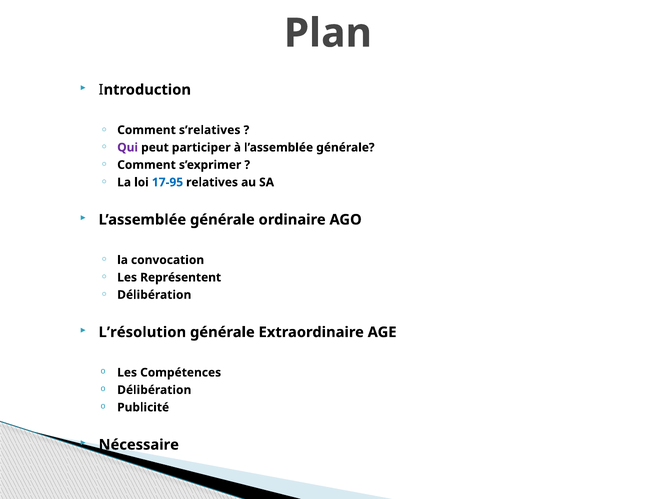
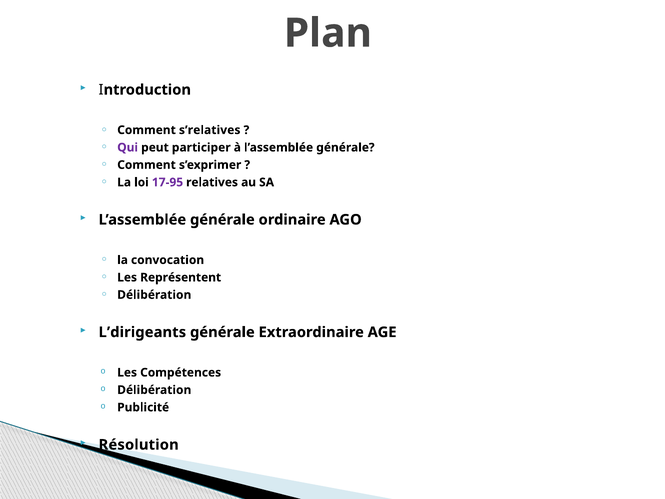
17-95 colour: blue -> purple
L’résolution: L’résolution -> L’dirigeants
Nécessaire: Nécessaire -> Résolution
